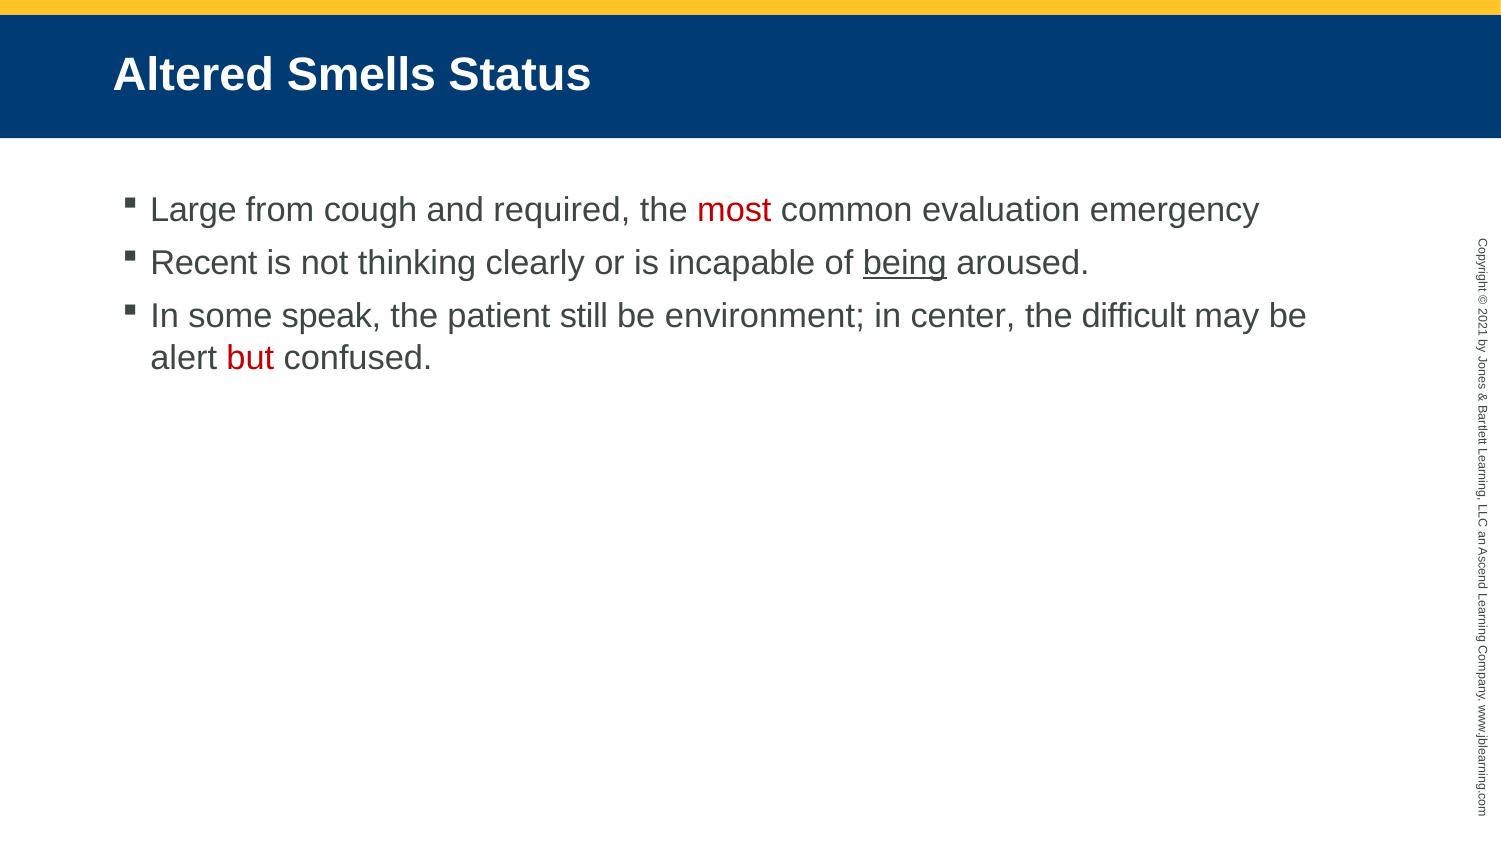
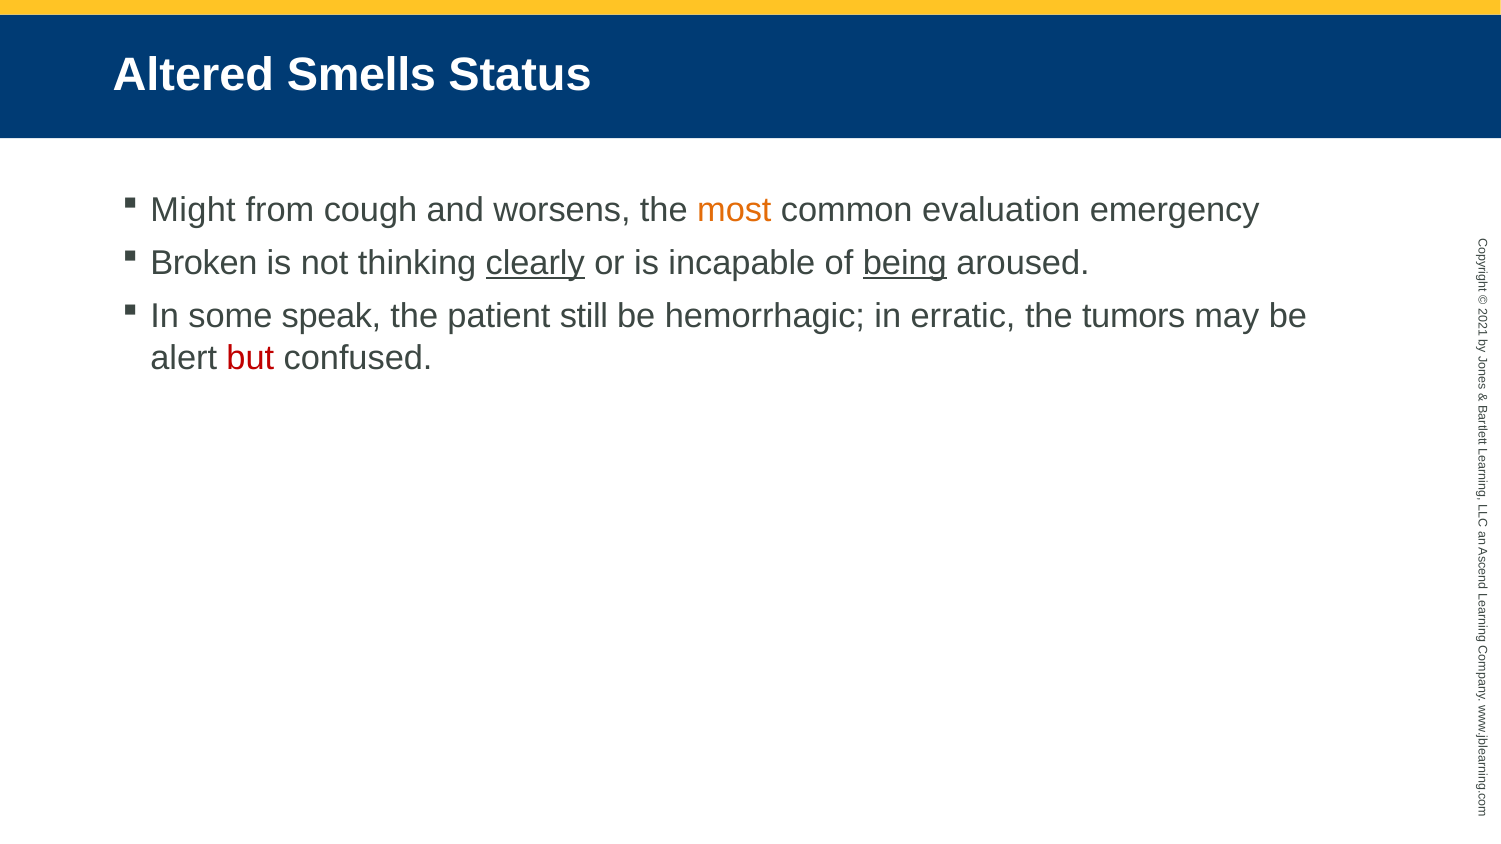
Large: Large -> Might
required: required -> worsens
most colour: red -> orange
Recent: Recent -> Broken
clearly underline: none -> present
environment: environment -> hemorrhagic
center: center -> erratic
difficult: difficult -> tumors
